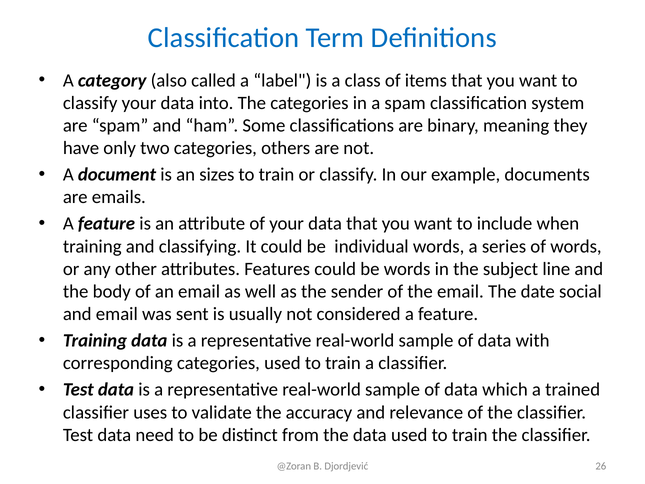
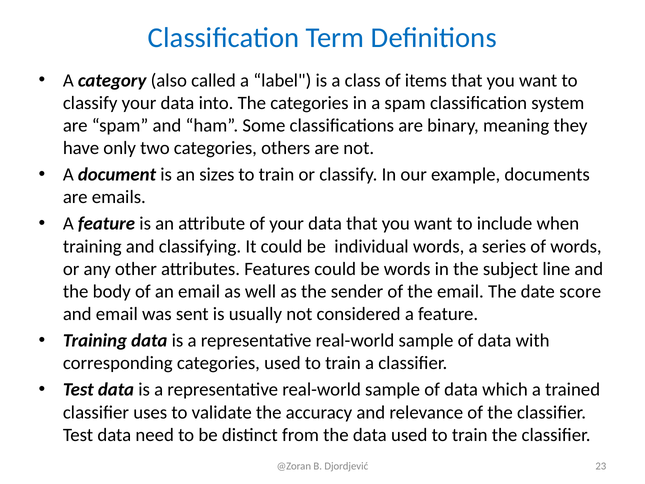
social: social -> score
26: 26 -> 23
